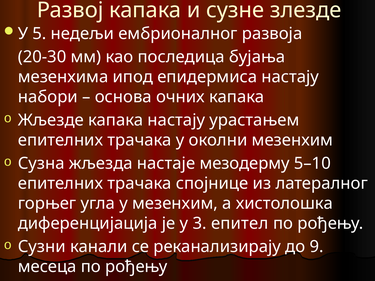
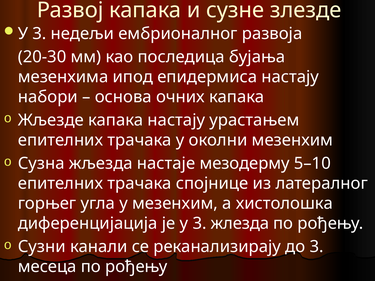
5 at (39, 34): 5 -> 3
епител: епител -> жлезда
до 9: 9 -> 3
